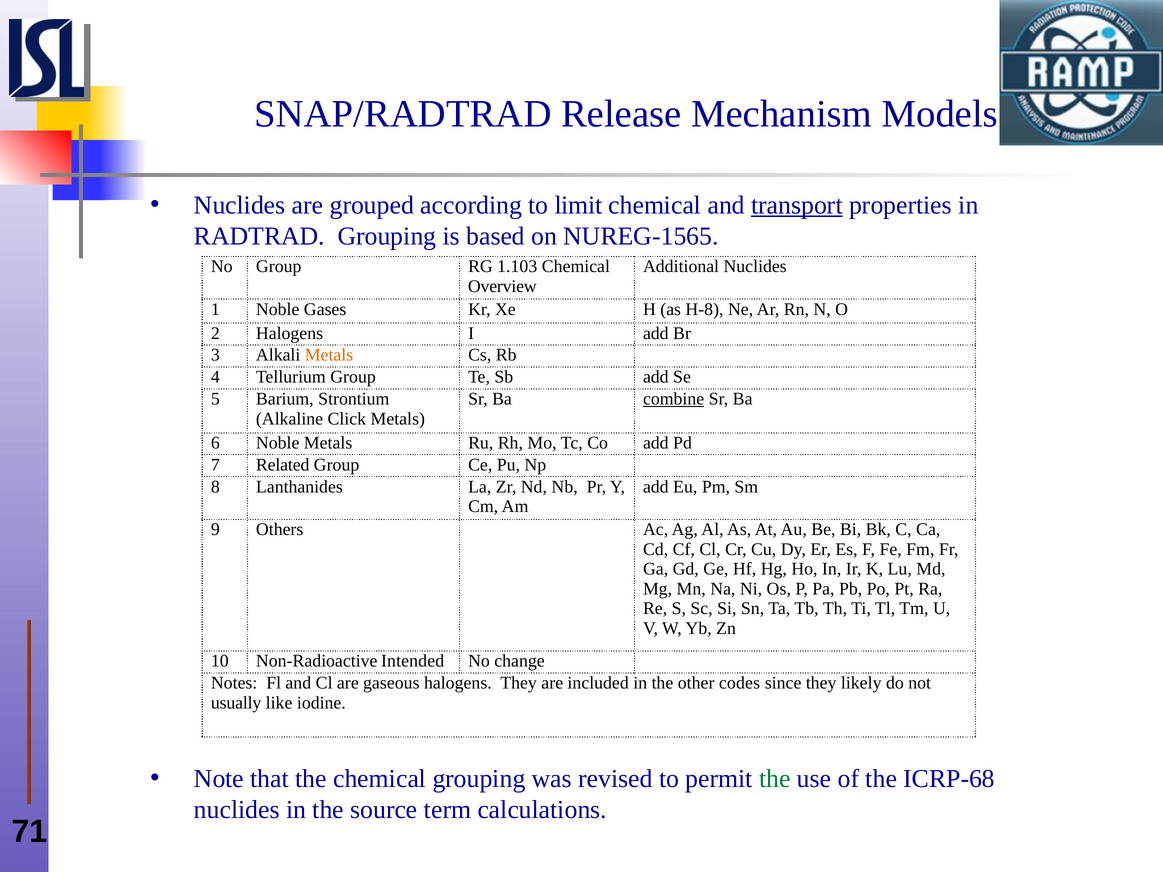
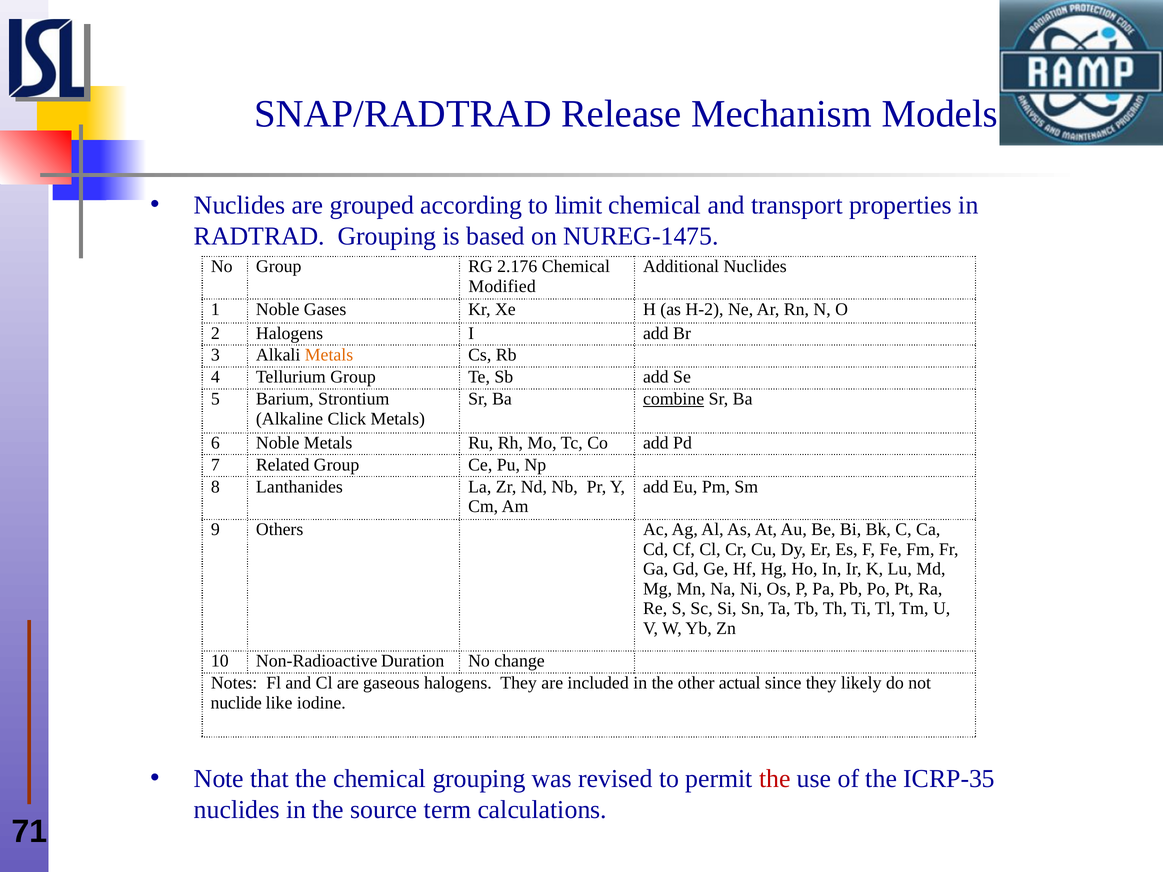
transport underline: present -> none
NUREG-1565: NUREG-1565 -> NUREG-1475
1.103: 1.103 -> 2.176
Overview: Overview -> Modified
H-8: H-8 -> H-2
Intended: Intended -> Duration
codes: codes -> actual
usually: usually -> nuclide
the at (775, 779) colour: green -> red
ICRP-68: ICRP-68 -> ICRP-35
